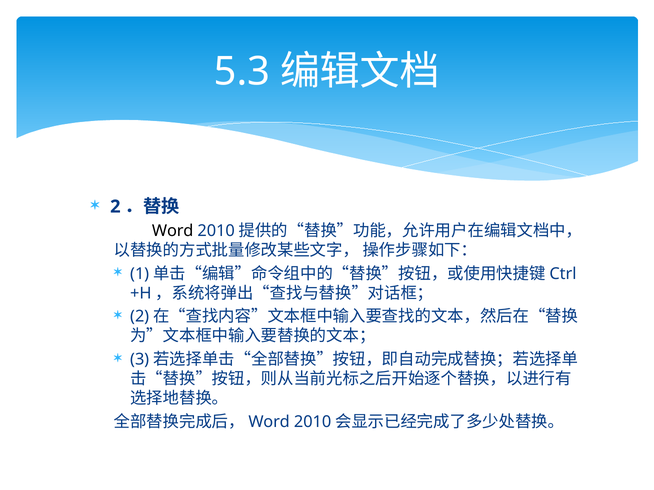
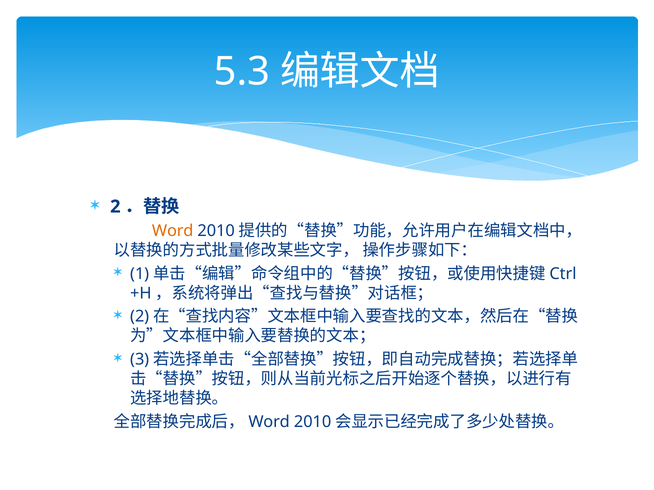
Word colour: black -> orange
